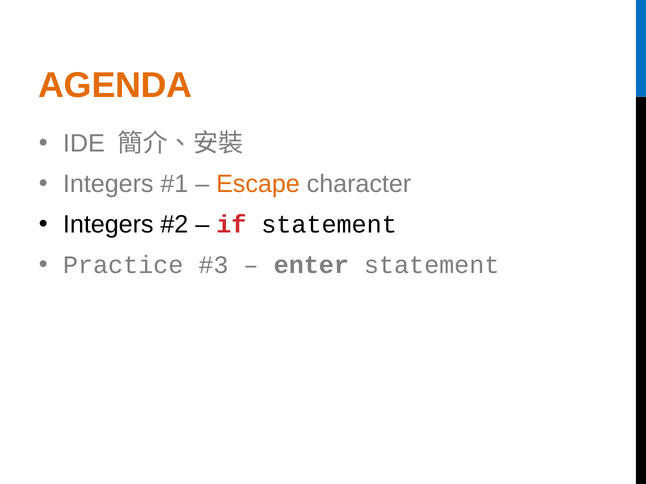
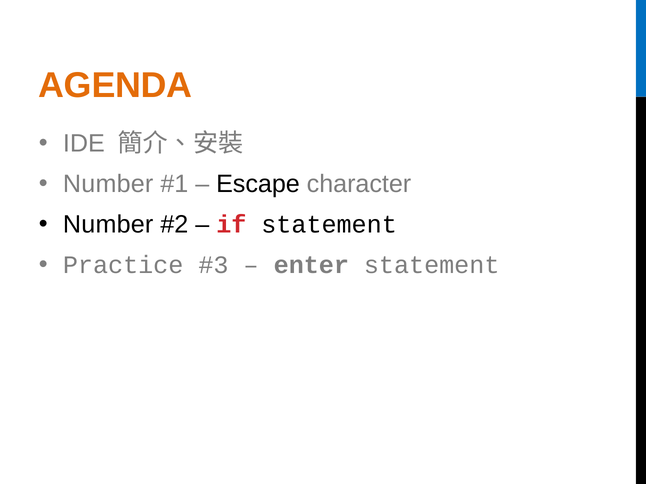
Integers at (108, 184): Integers -> Number
Escape colour: orange -> black
Integers at (108, 225): Integers -> Number
